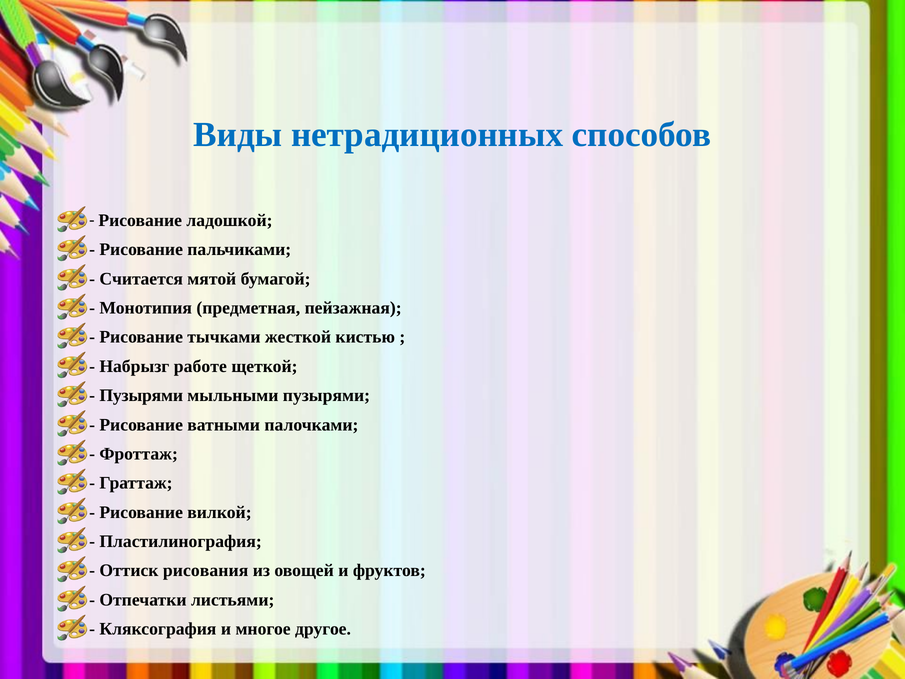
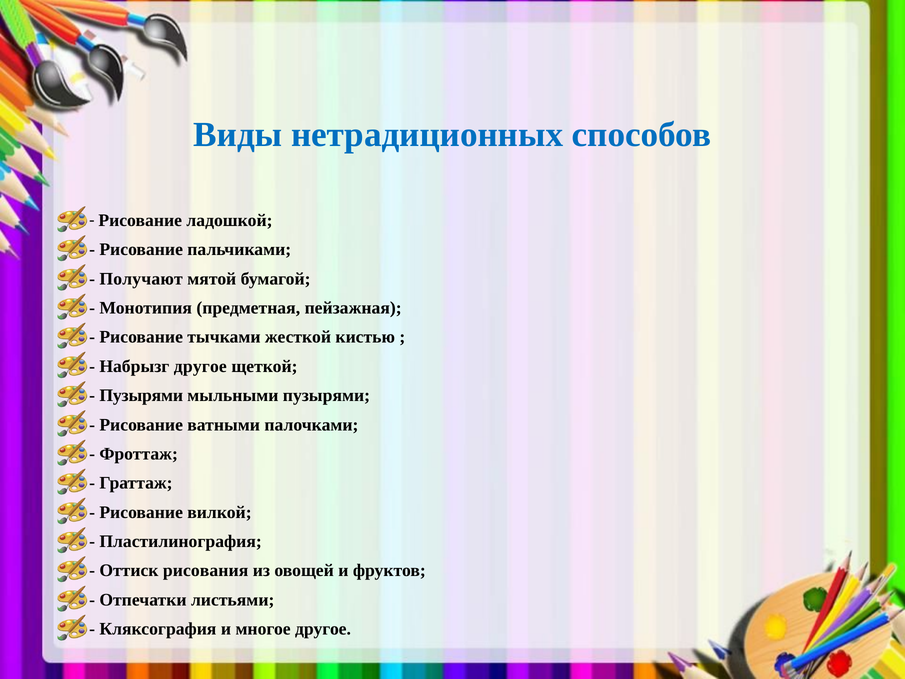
Считается: Считается -> Получают
Набрызг работе: работе -> другое
